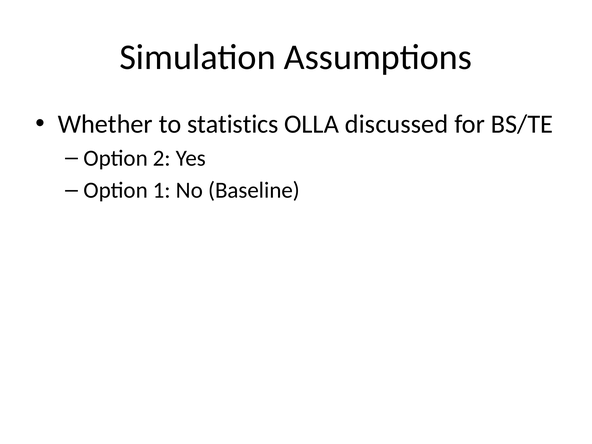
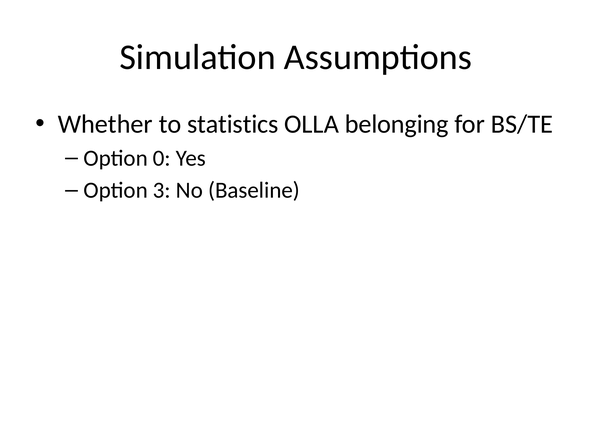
discussed: discussed -> belonging
2: 2 -> 0
1: 1 -> 3
